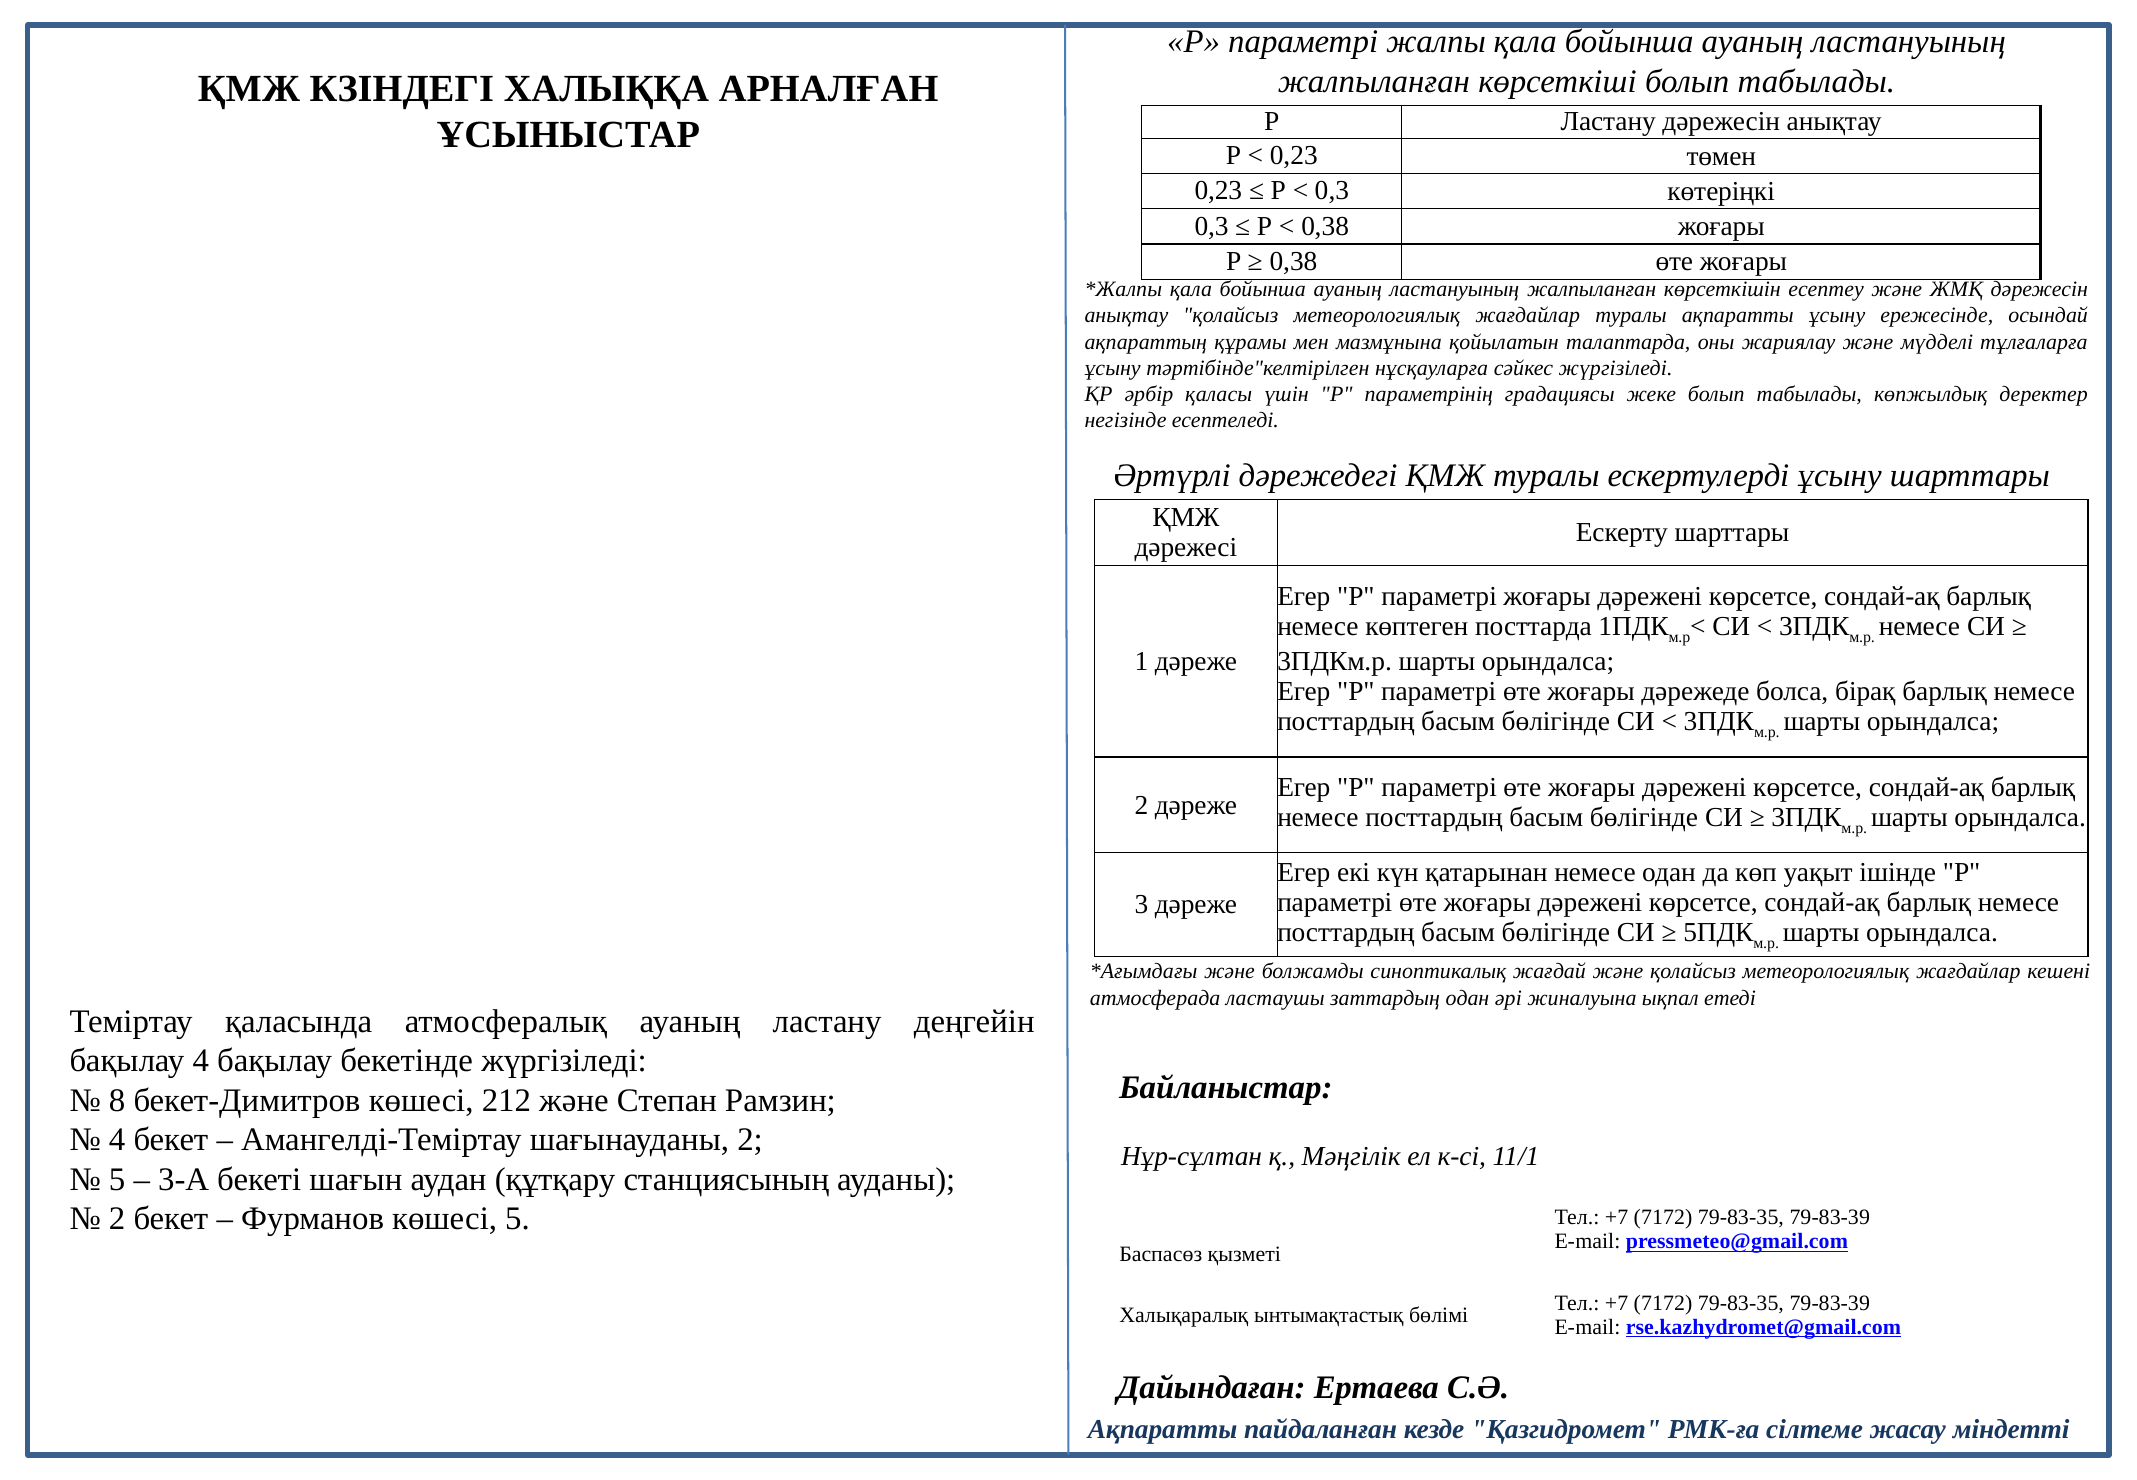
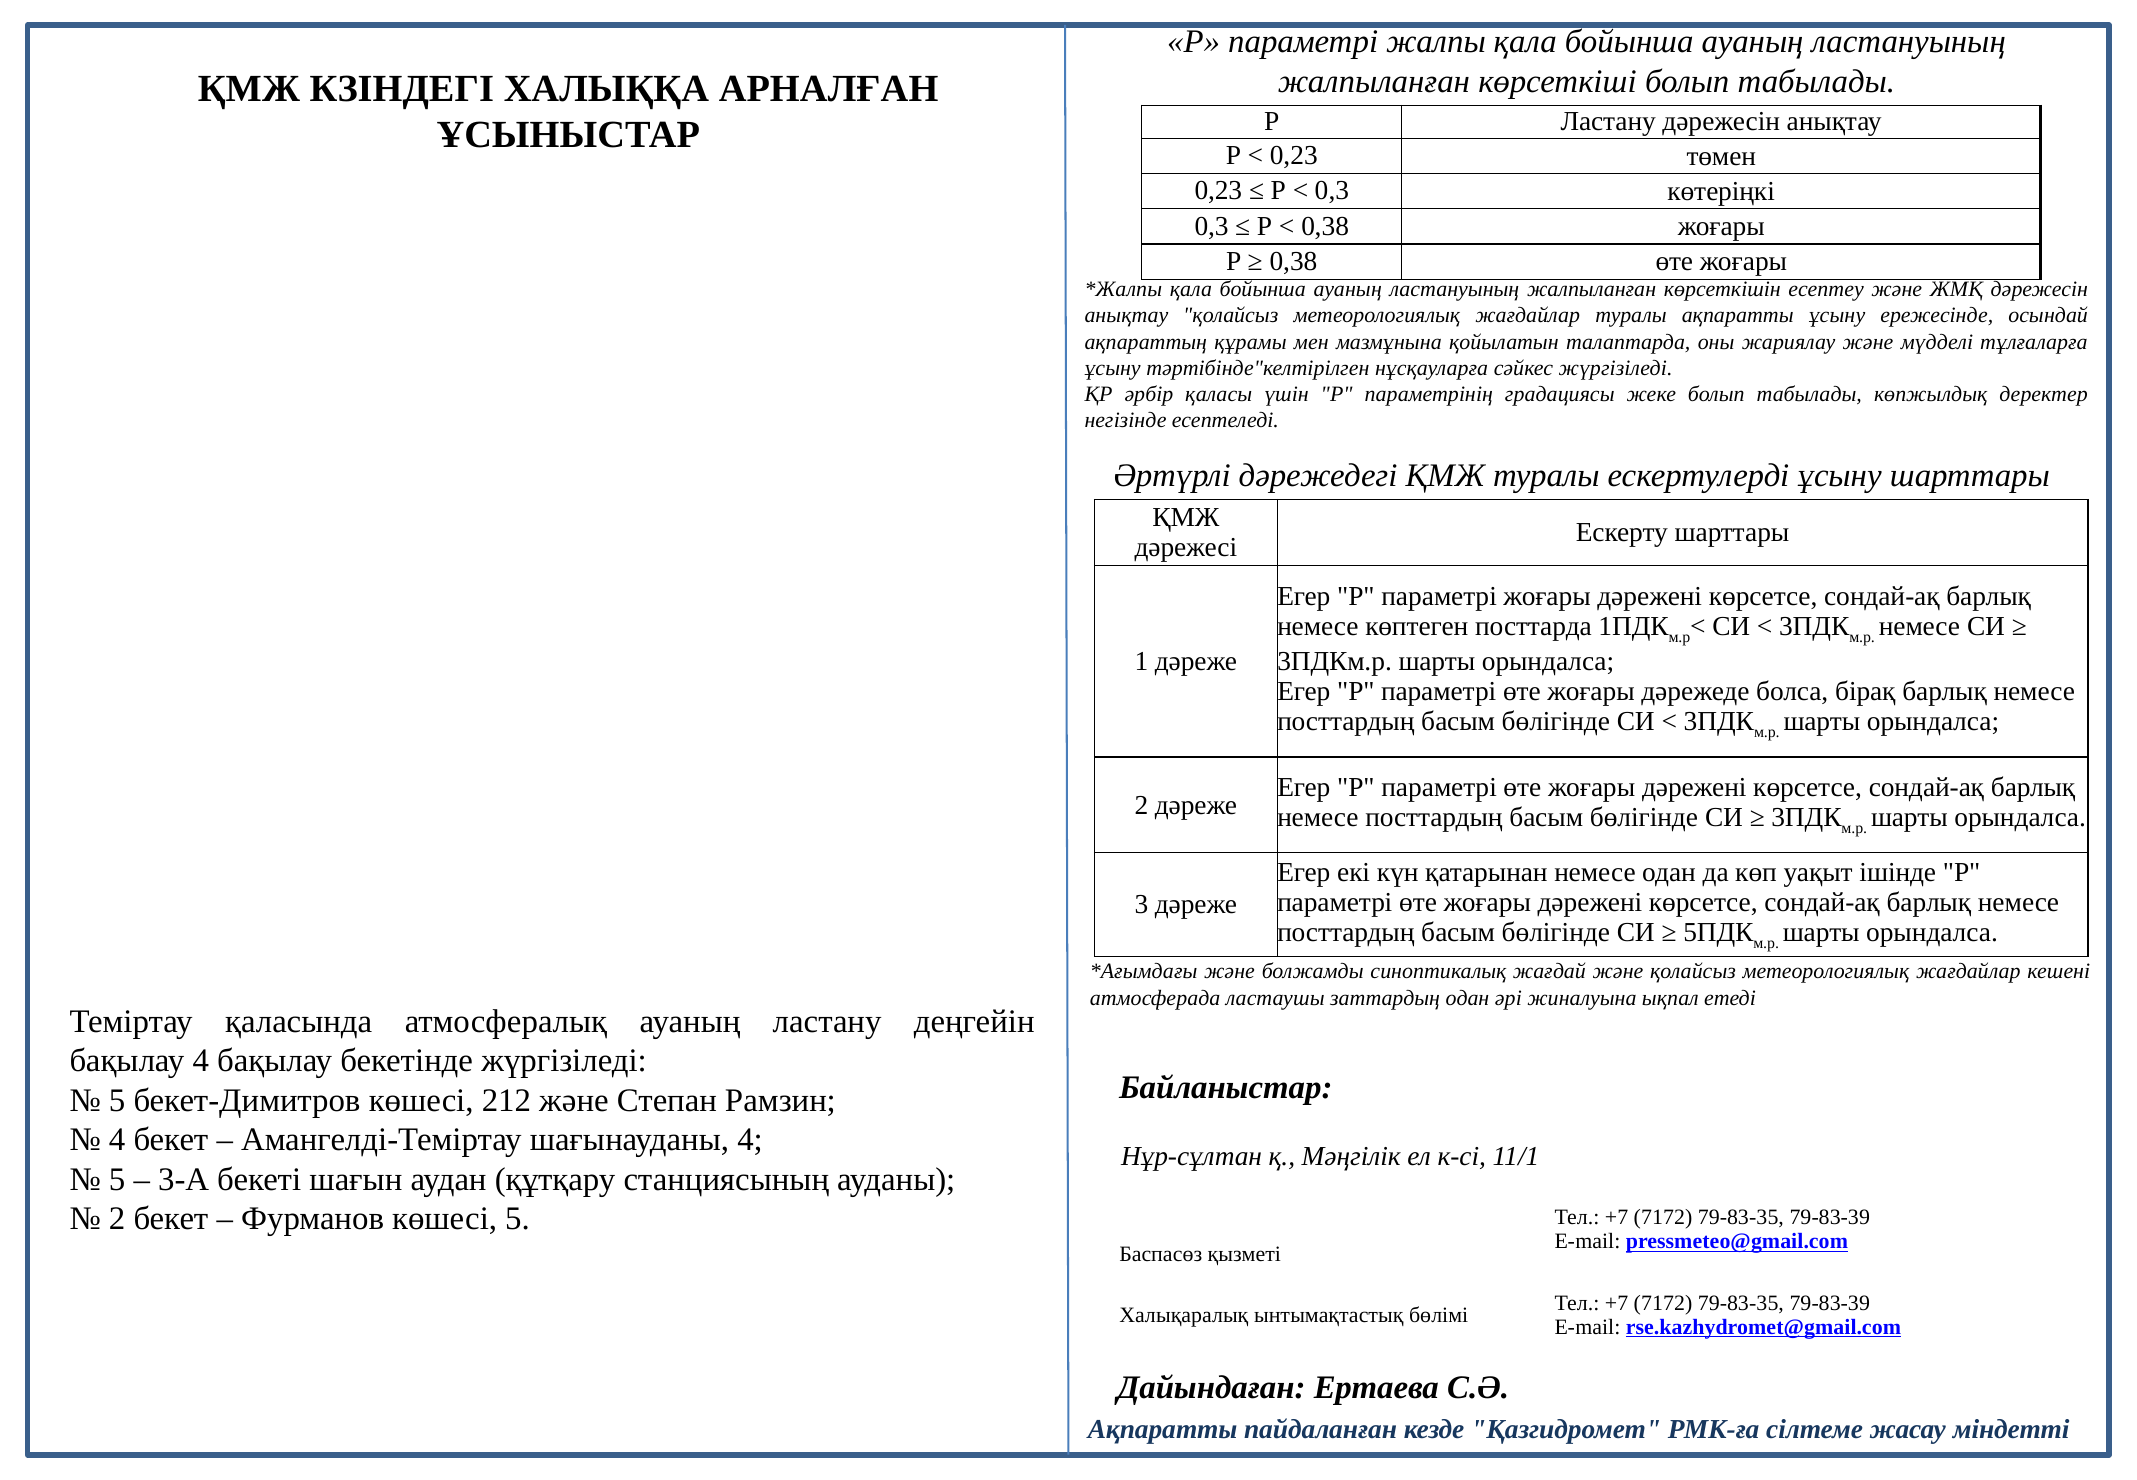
8 at (117, 1100): 8 -> 5
шағынауданы 2: 2 -> 4
